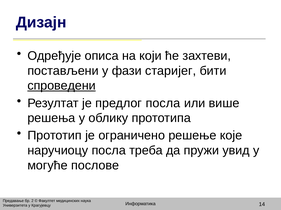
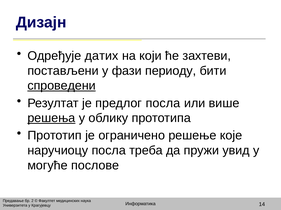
описа: описа -> датих
старијег: старијег -> периоду
решења underline: none -> present
